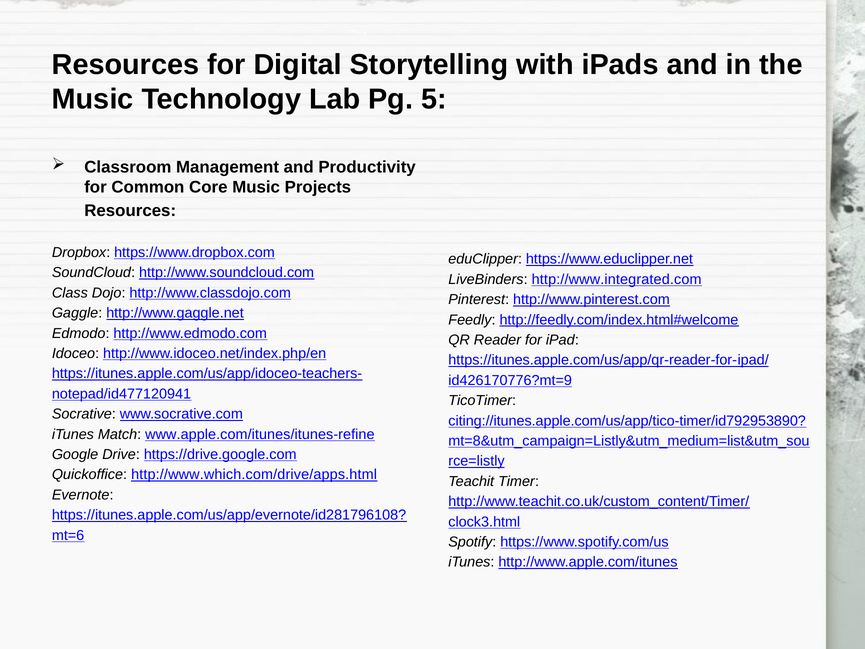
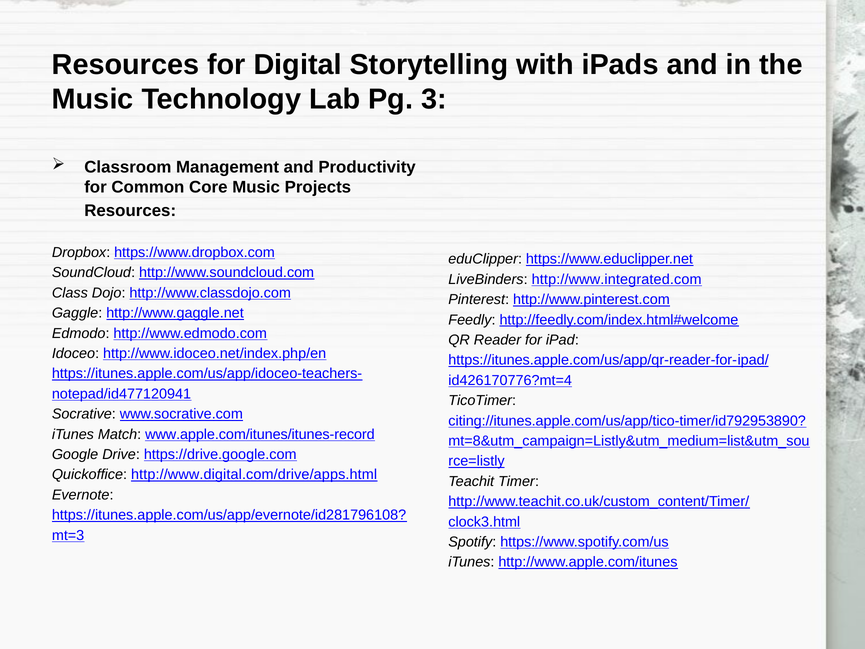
5: 5 -> 3
id426170776?mt=9: id426170776?mt=9 -> id426170776?mt=4
www.apple.com/itunes/itunes-refine: www.apple.com/itunes/itunes-refine -> www.apple.com/itunes/itunes-record
http://www.which.com/drive/apps.html: http://www.which.com/drive/apps.html -> http://www.digital.com/drive/apps.html
mt=6: mt=6 -> mt=3
